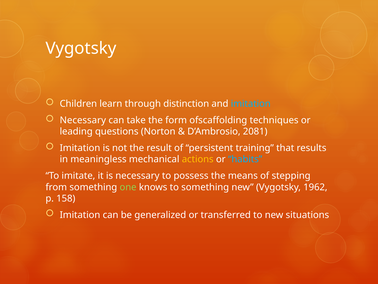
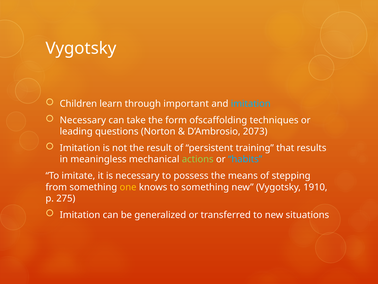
distinction: distinction -> important
2081: 2081 -> 2073
actions colour: yellow -> light green
one colour: light green -> yellow
1962: 1962 -> 1910
158: 158 -> 275
